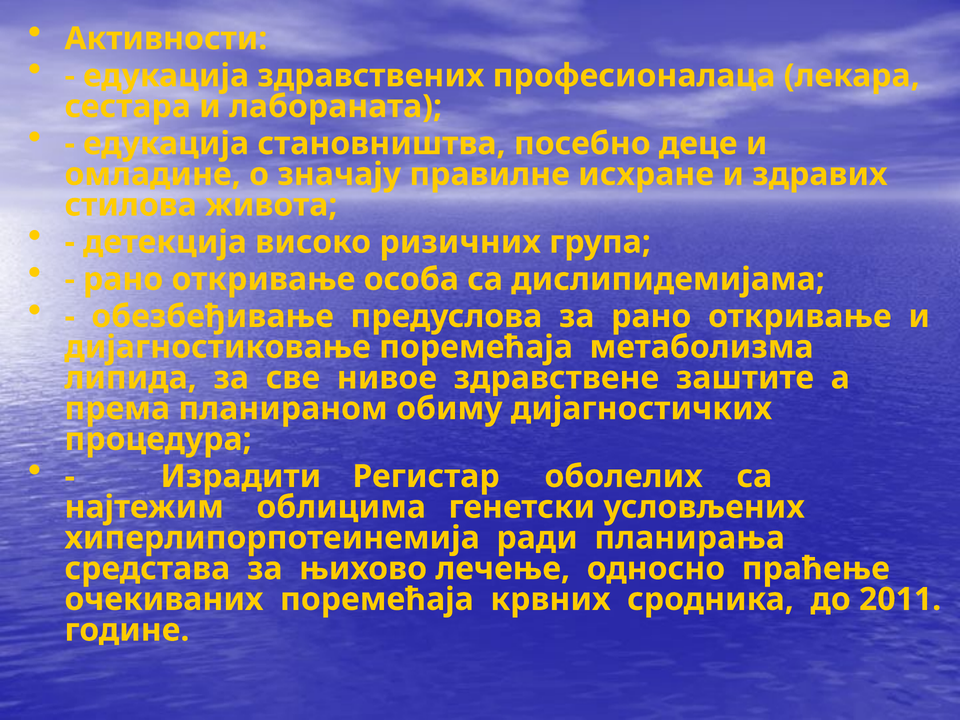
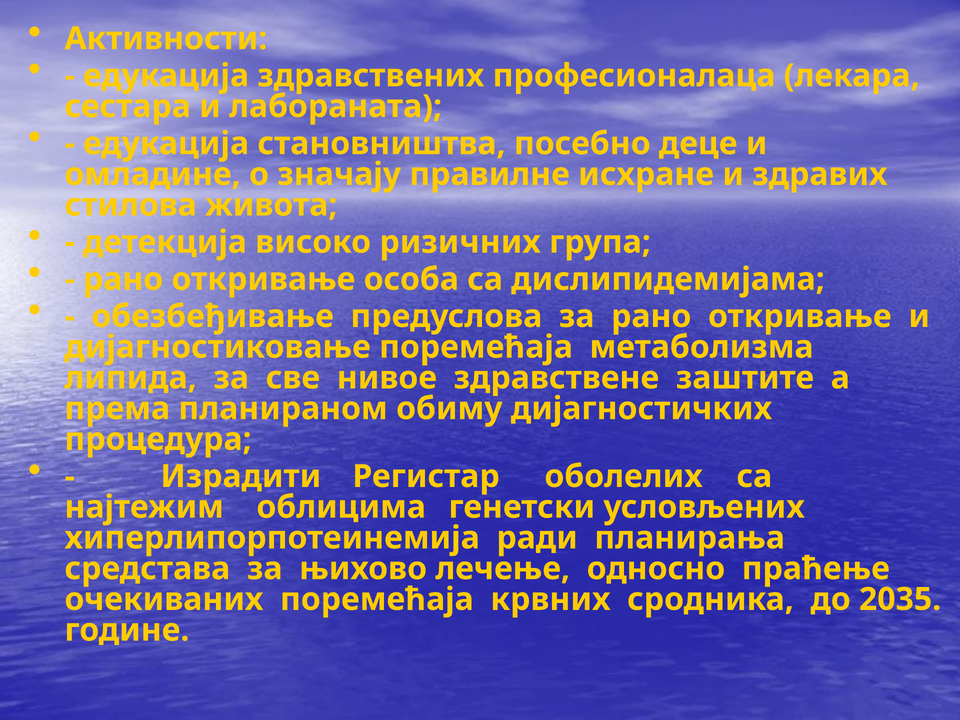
2011: 2011 -> 2035
